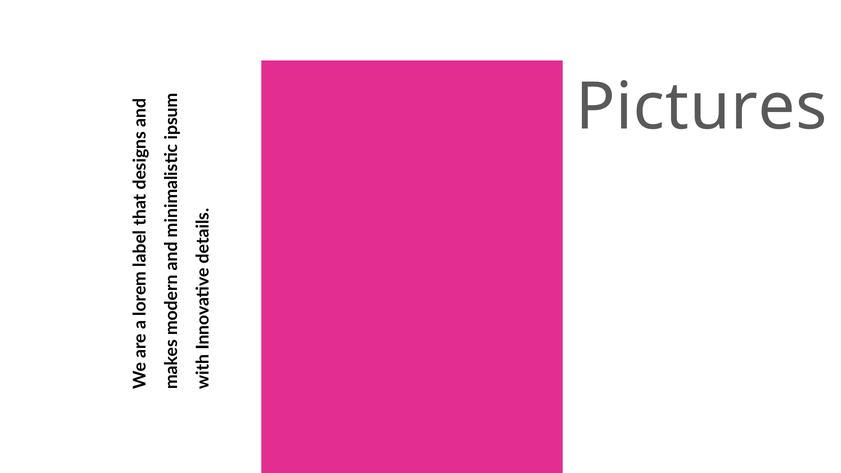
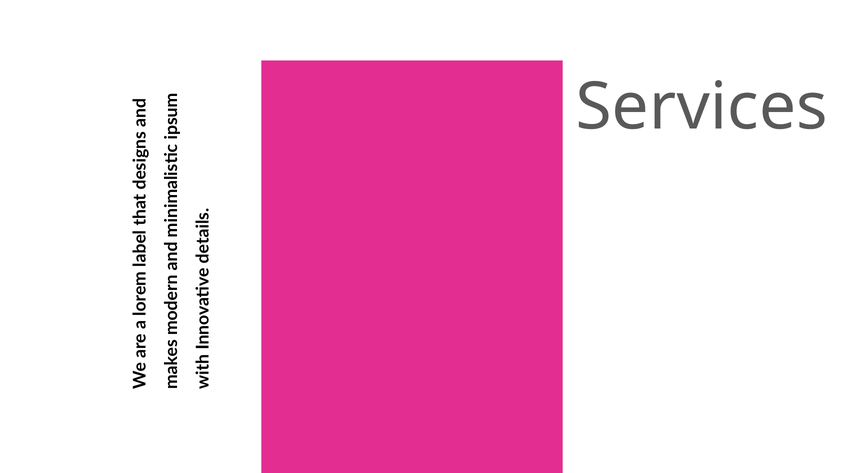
Pictures: Pictures -> Services
